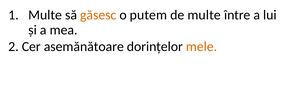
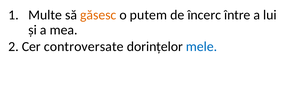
de multe: multe -> încerc
asemănătoare: asemănătoare -> controversate
mele colour: orange -> blue
